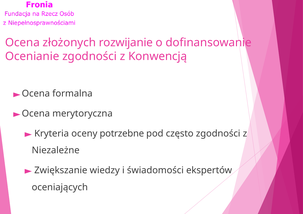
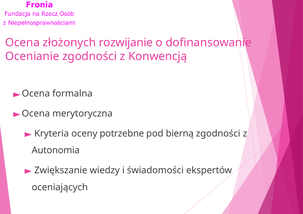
często: często -> bierną
Niezależne: Niezależne -> Autonomia
